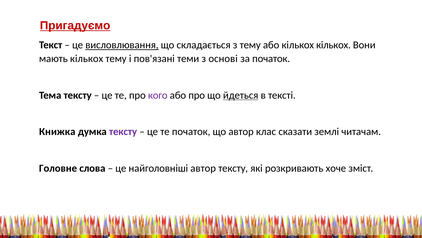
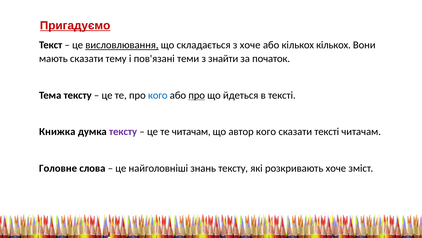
з тему: тему -> хоче
мають кількох: кількох -> сказати
основі: основі -> знайти
кого at (158, 95) colour: purple -> blue
про at (197, 95) underline: none -> present
йдеться underline: present -> none
те початок: початок -> читачам
автор клас: клас -> кого
сказати землі: землі -> тексті
найголовніші автор: автор -> знань
